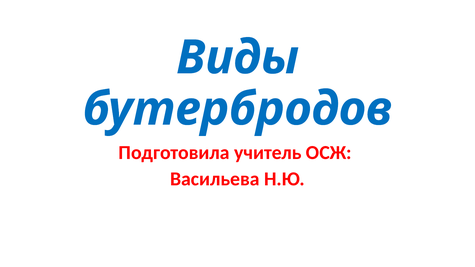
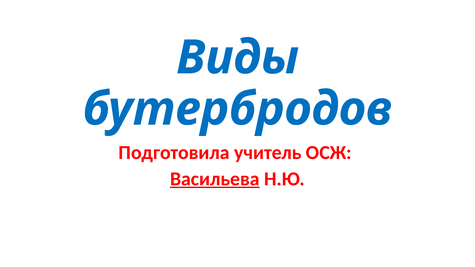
Васильева underline: none -> present
